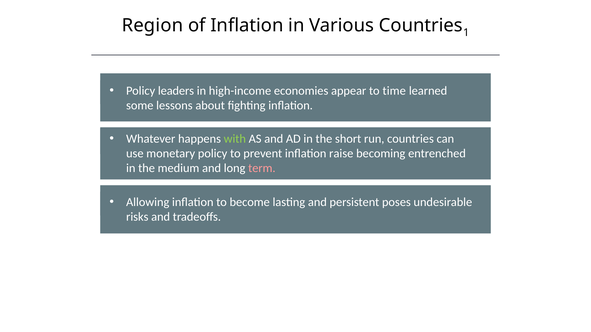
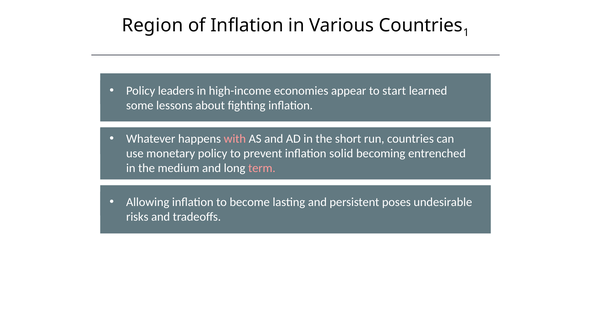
time: time -> start
with colour: light green -> pink
raise: raise -> solid
